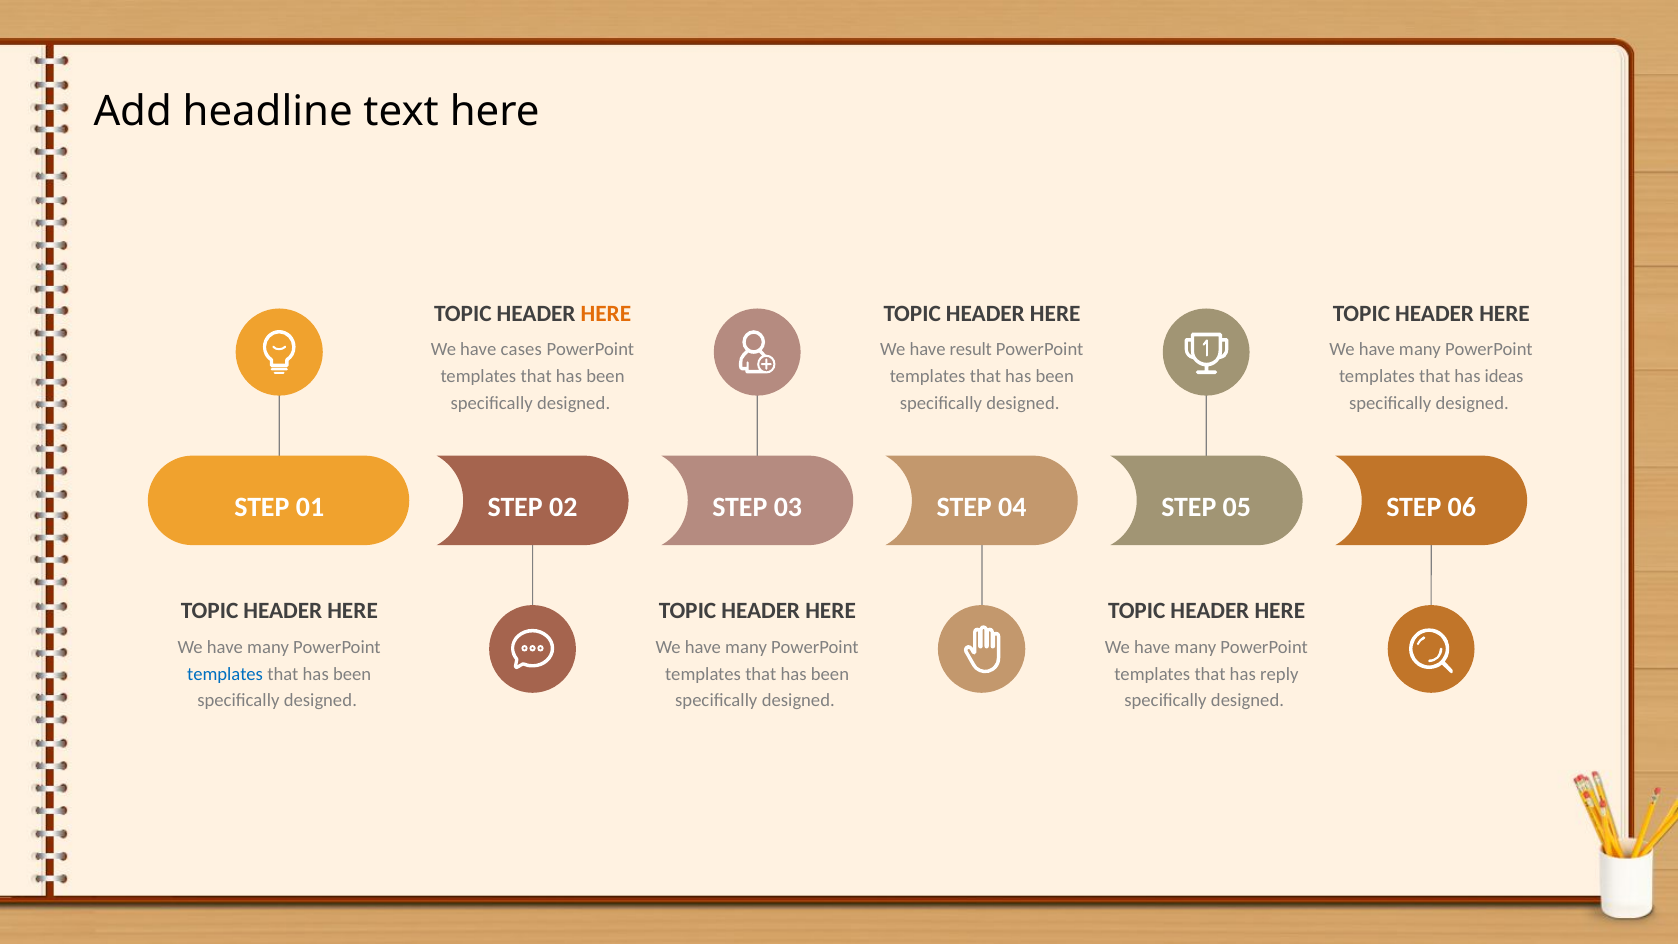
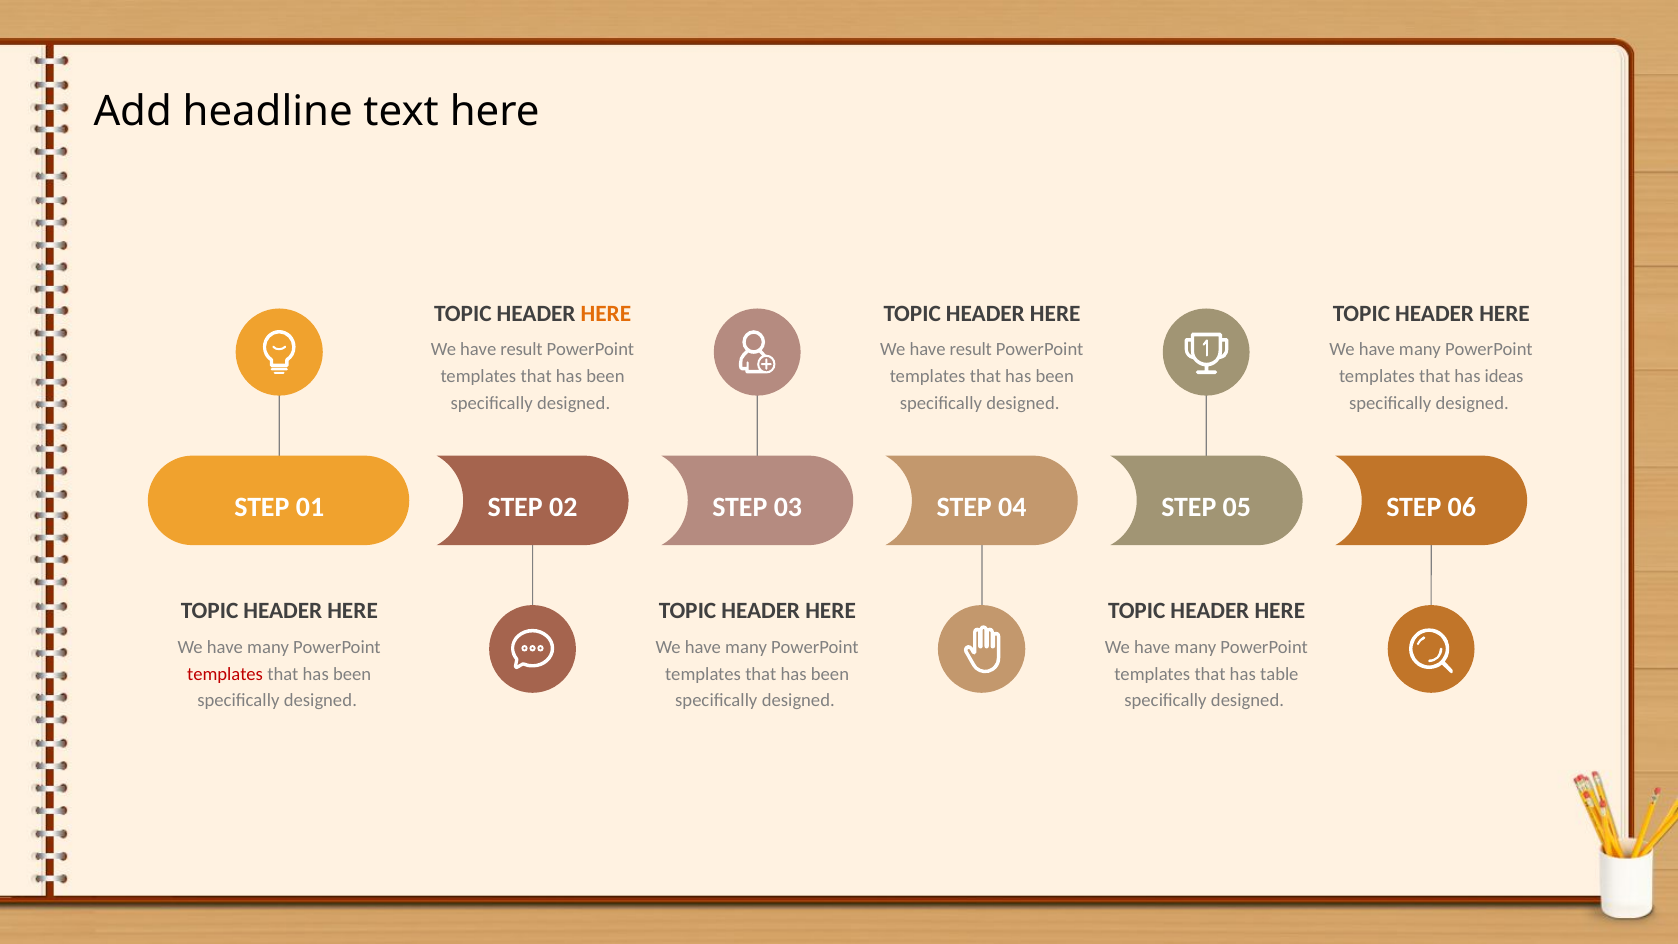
cases at (521, 350): cases -> result
templates at (225, 674) colour: blue -> red
reply: reply -> table
